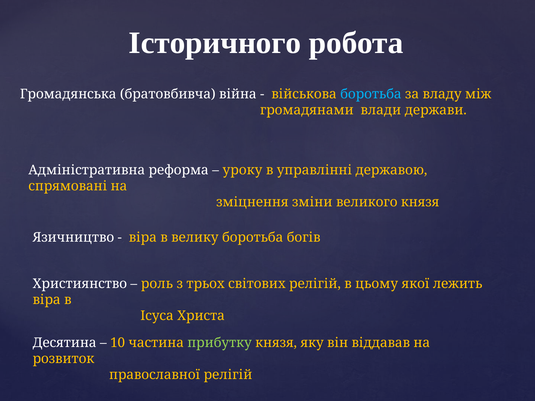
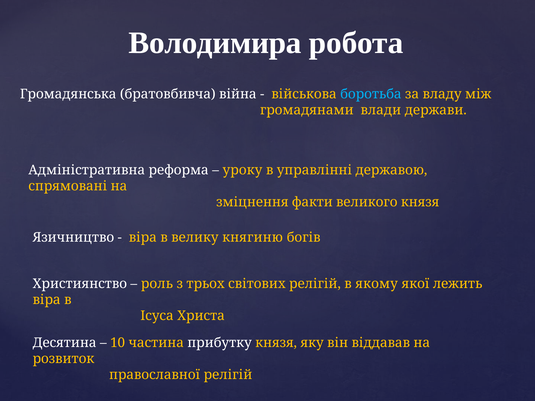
Історичного: Історичного -> Володимира
зміни: зміни -> факти
велику боротьба: боротьба -> княгиню
цьому: цьому -> якому
прибутку colour: light green -> white
